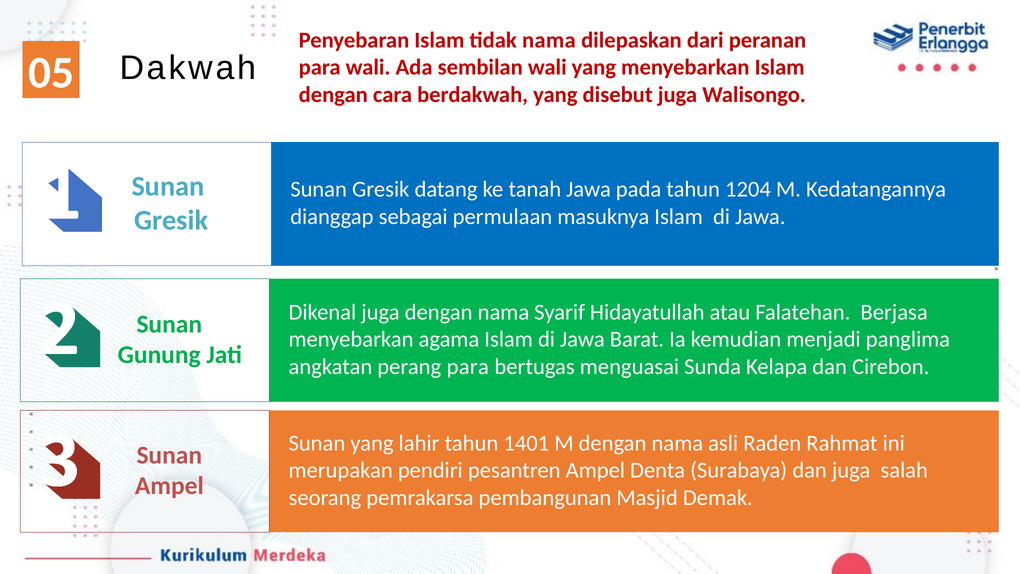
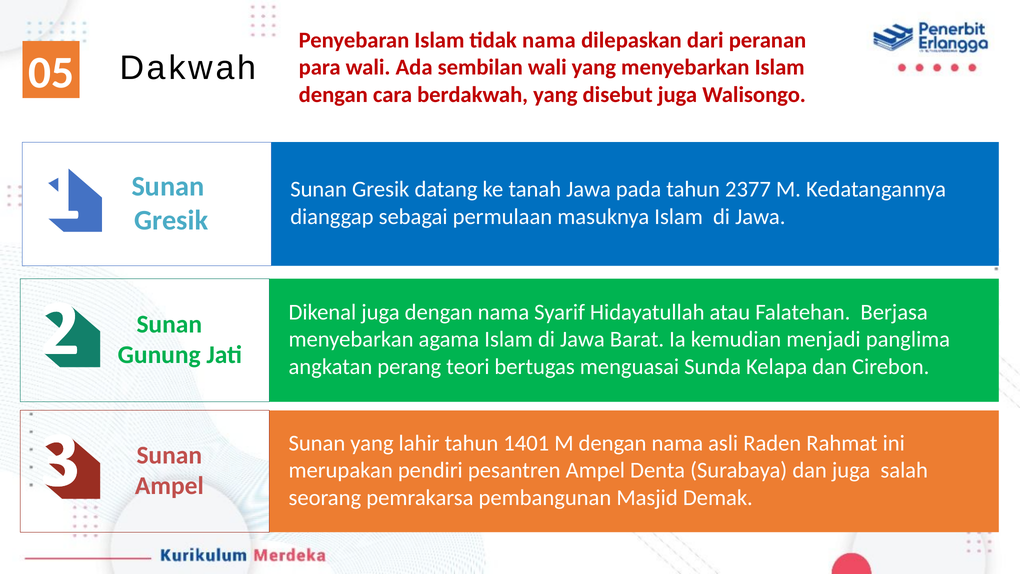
1204: 1204 -> 2377
perang para: para -> teori
